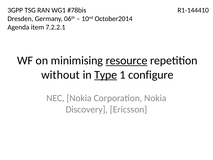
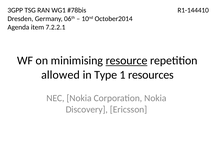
without: without -> allowed
Type underline: present -> none
configure: configure -> resources
